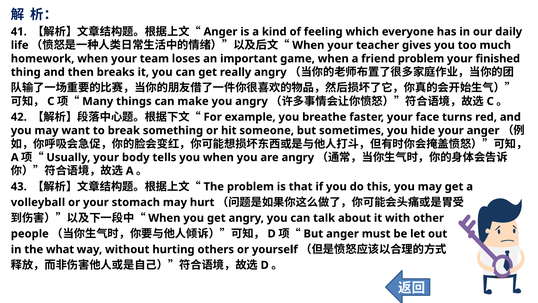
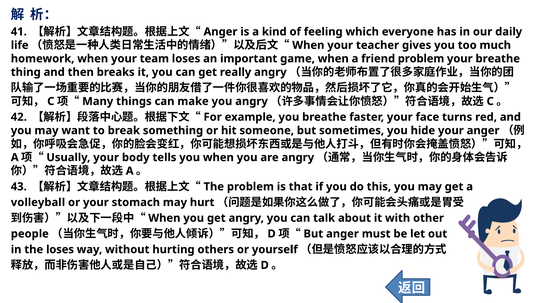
your finished: finished -> breathe
the what: what -> loses
